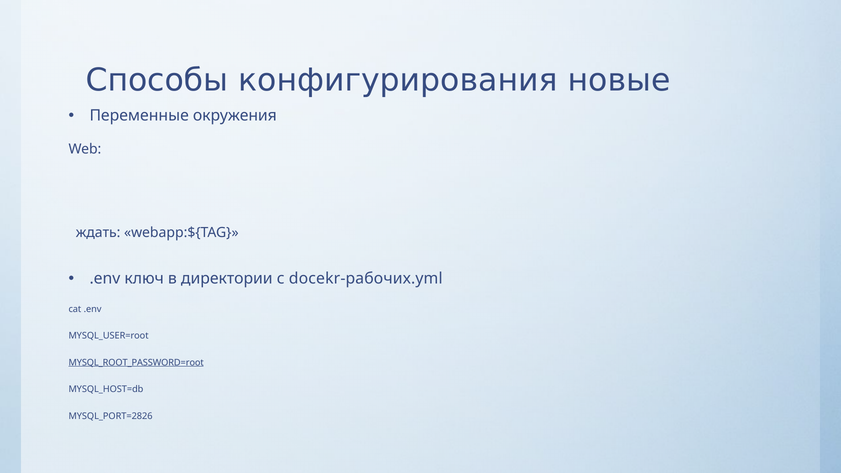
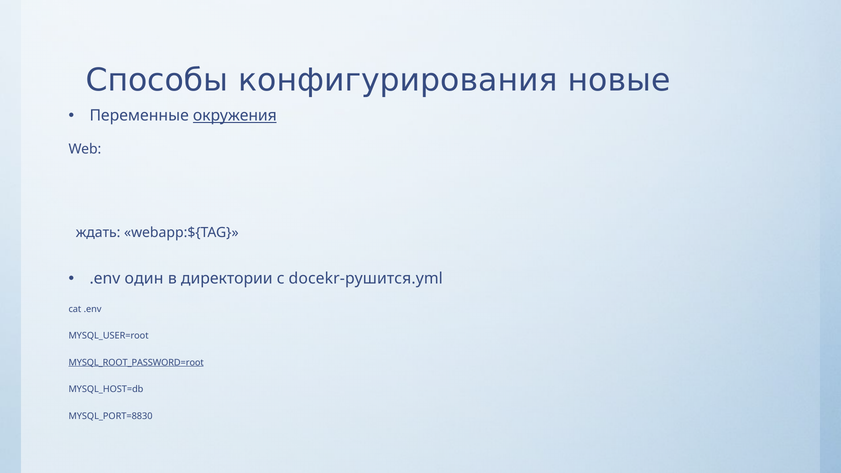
окружения underline: none -> present
ключ: ключ -> один
docekr-рабочих.yml: docekr-рабочих.yml -> docekr-рушится.yml
MYSQL_PORT=2826: MYSQL_PORT=2826 -> MYSQL_PORT=8830
